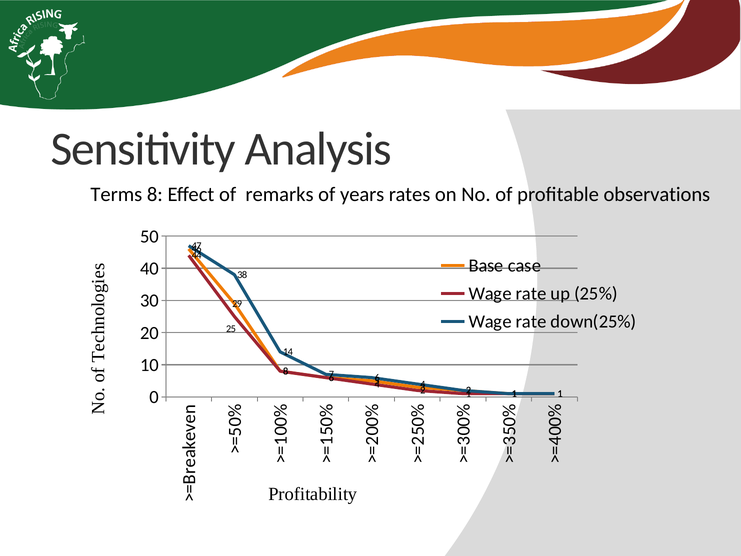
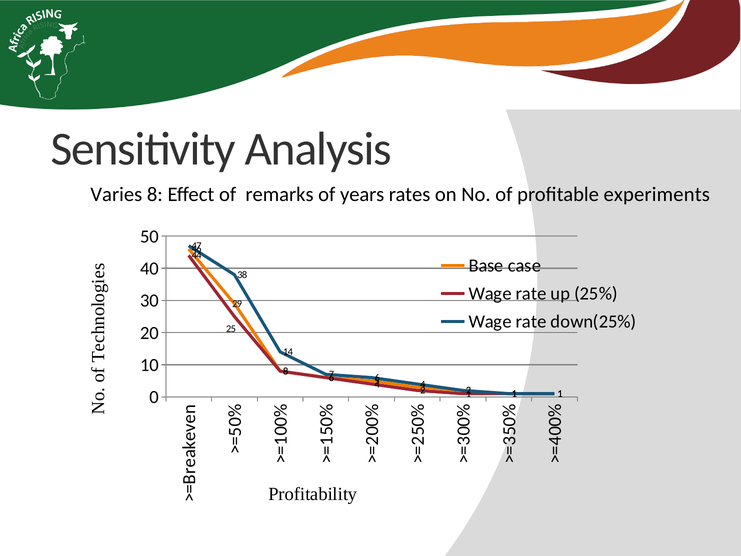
Terms: Terms -> Varies
observations: observations -> experiments
